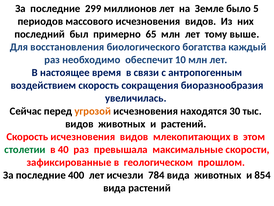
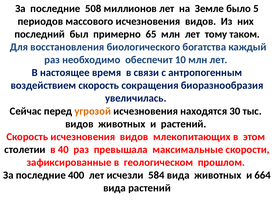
299: 299 -> 508
выше: выше -> таком
столетии colour: green -> black
784: 784 -> 584
854: 854 -> 664
